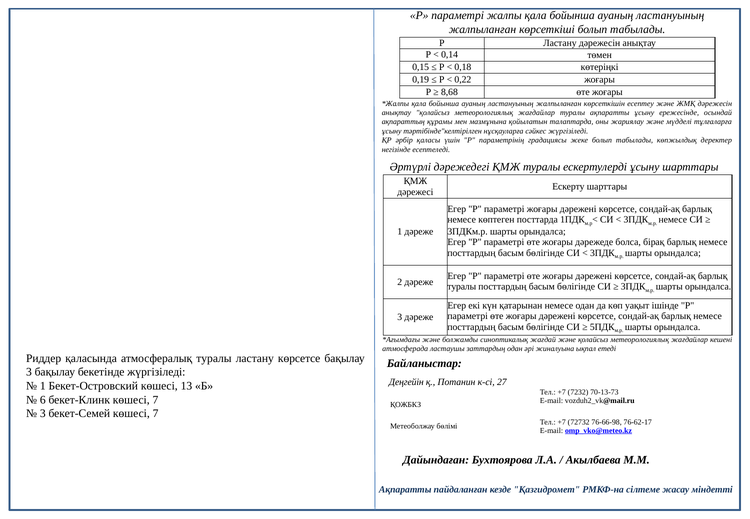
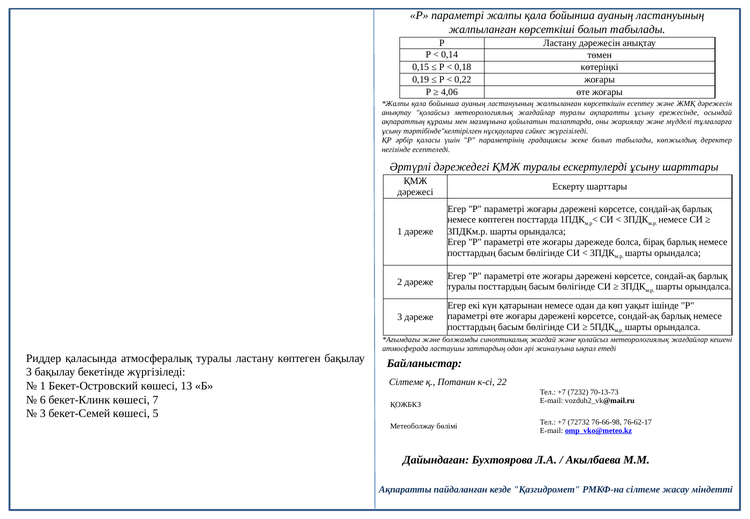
8,68: 8,68 -> 4,06
ластану көрсетсе: көрсетсе -> көптеген
Деңгейін at (406, 382): Деңгейін -> Сілтеме
27: 27 -> 22
бекет-Семей көшесі 7: 7 -> 5
